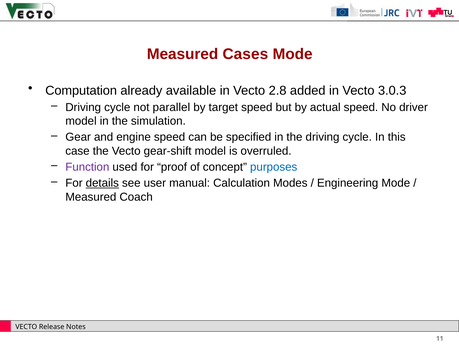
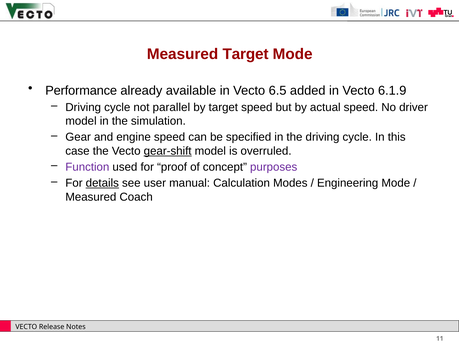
Measured Cases: Cases -> Target
Computation: Computation -> Performance
2.8: 2.8 -> 6.5
3.0.3: 3.0.3 -> 6.1.9
gear-shift underline: none -> present
purposes colour: blue -> purple
